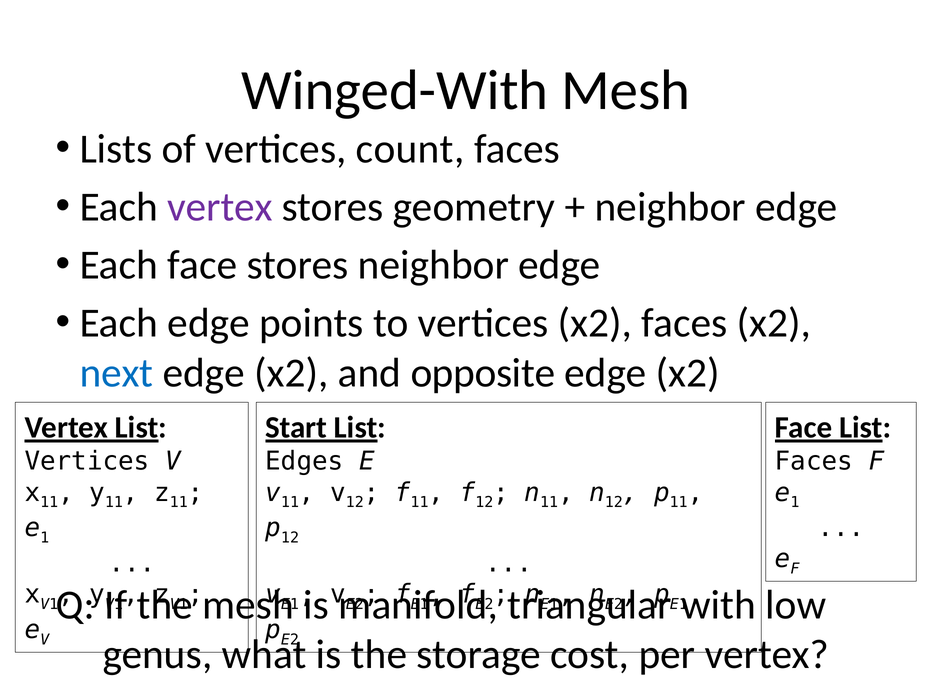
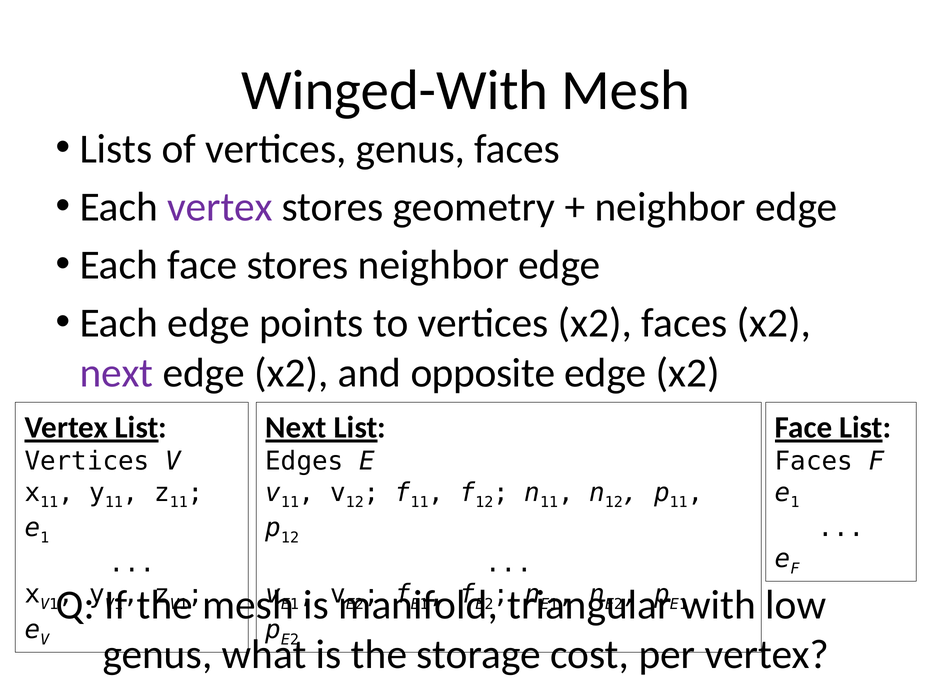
vertices count: count -> genus
next at (116, 373) colour: blue -> purple
Start at (296, 428): Start -> Next
